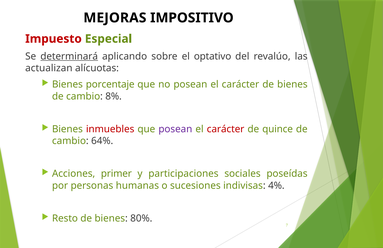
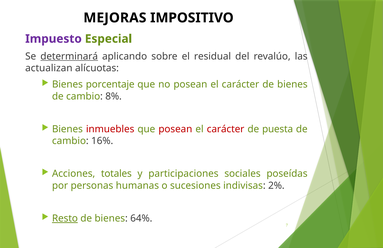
Impuesto colour: red -> purple
optativo: optativo -> residual
posean at (175, 129) colour: purple -> red
quince: quince -> puesta
64%: 64% -> 16%
primer: primer -> totales
4%: 4% -> 2%
Resto underline: none -> present
80%: 80% -> 64%
